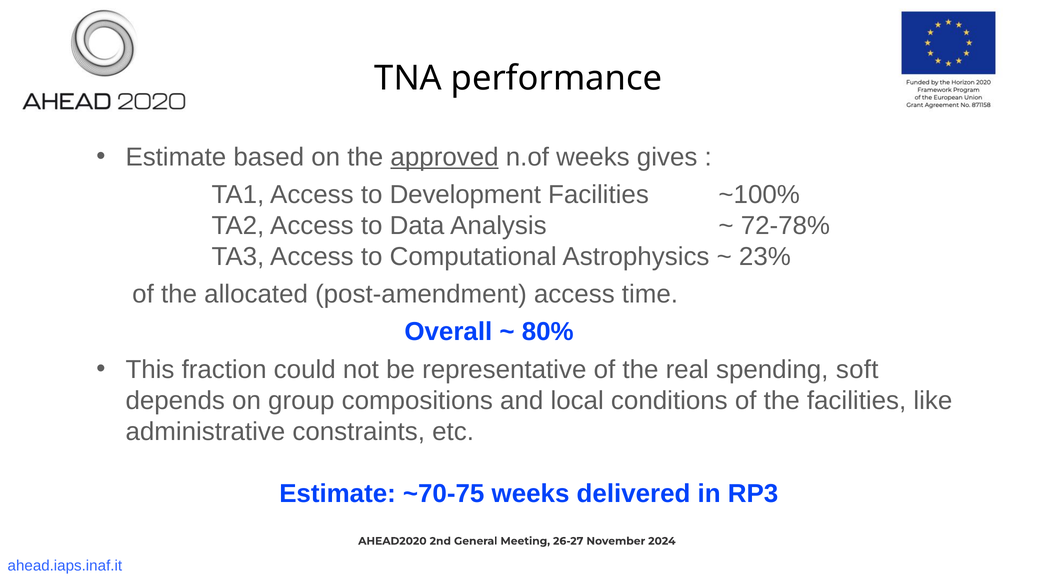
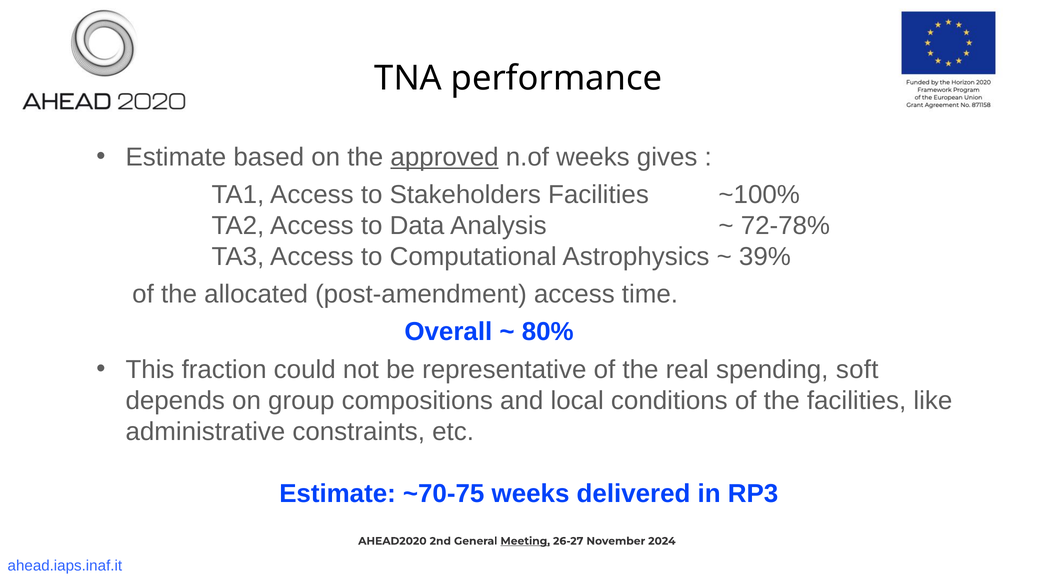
Development: Development -> Stakeholders
23%: 23% -> 39%
Meeting underline: none -> present
